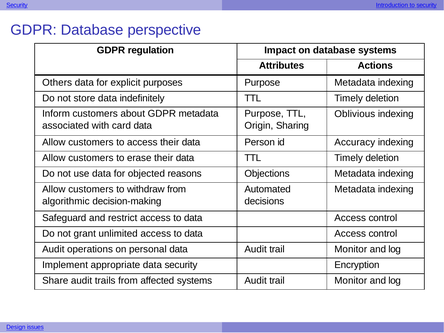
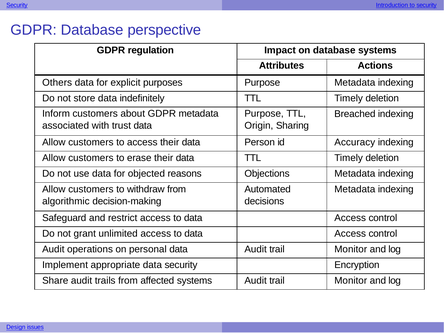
Oblivious: Oblivious -> Breached
card: card -> trust
